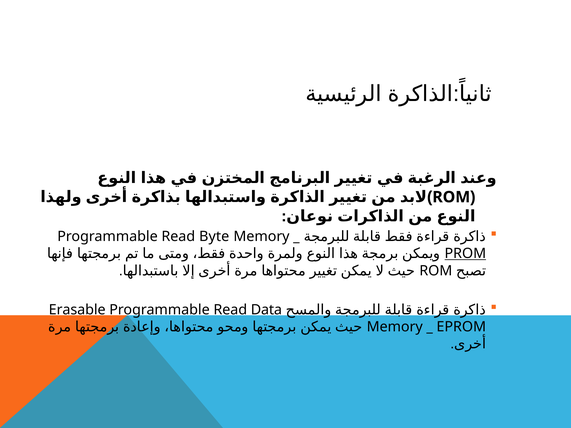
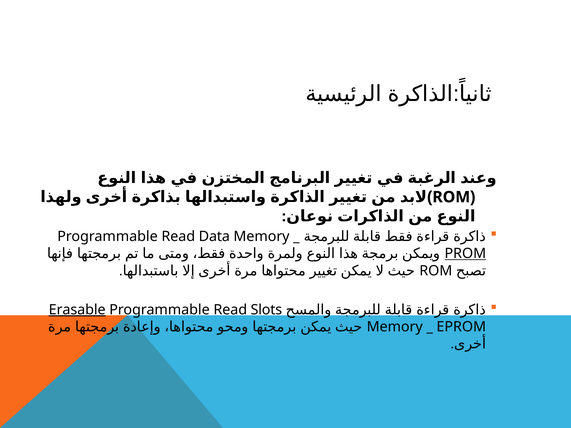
Byte: Byte -> Data
Erasable underline: none -> present
Data: Data -> Slots
